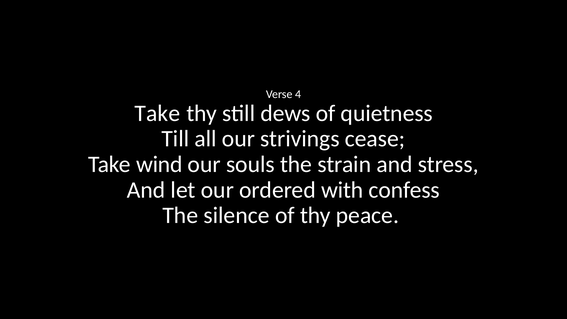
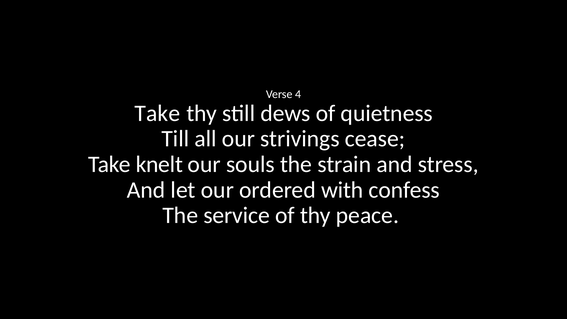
wind: wind -> knelt
silence: silence -> service
